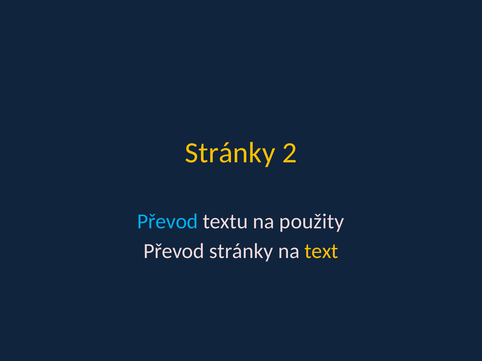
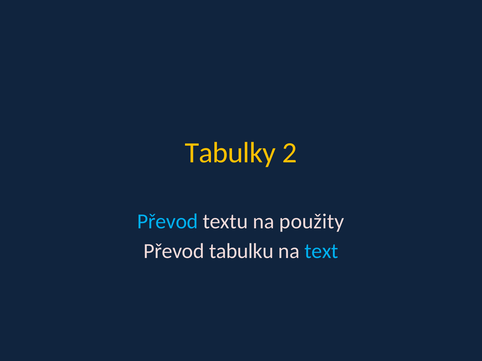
Stránky at (230, 153): Stránky -> Tabulky
Převod stránky: stránky -> tabulku
text colour: yellow -> light blue
